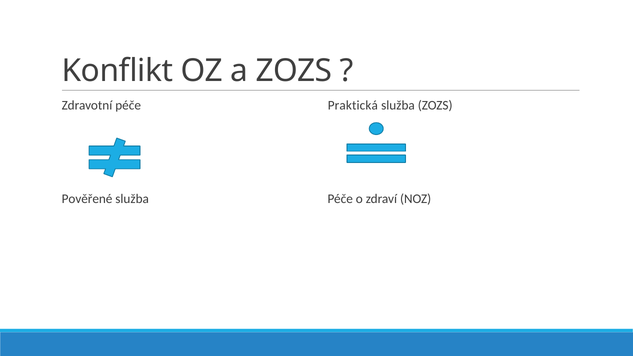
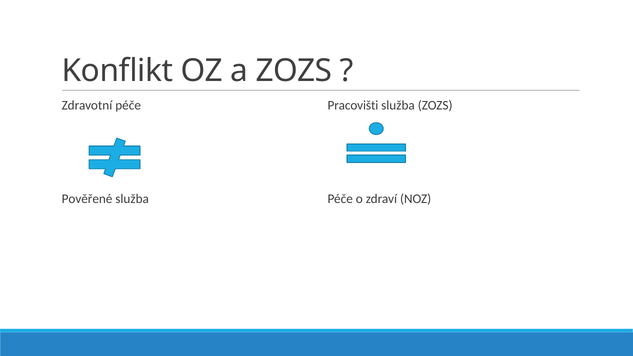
Praktická: Praktická -> Pracovišti
